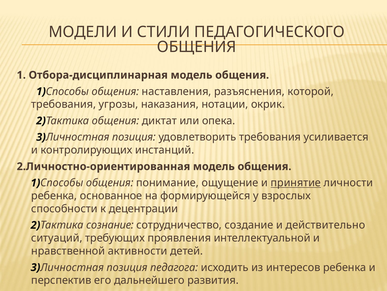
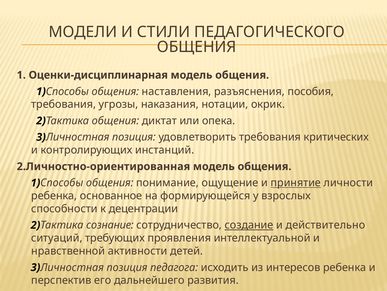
Отбора-дисциплинарная: Отбора-дисциплинарная -> Оценки-дисциплинарная
которой: которой -> пособия
усиливается: усиливается -> критических
создание underline: none -> present
